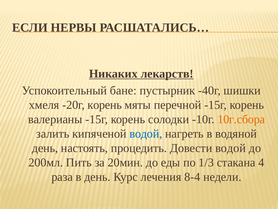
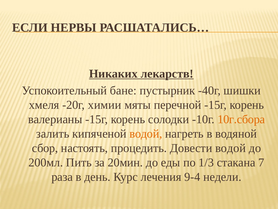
-20г корень: корень -> химии
водой at (146, 133) colour: blue -> orange
день at (45, 148): день -> сбор
4: 4 -> 7
8-4: 8-4 -> 9-4
